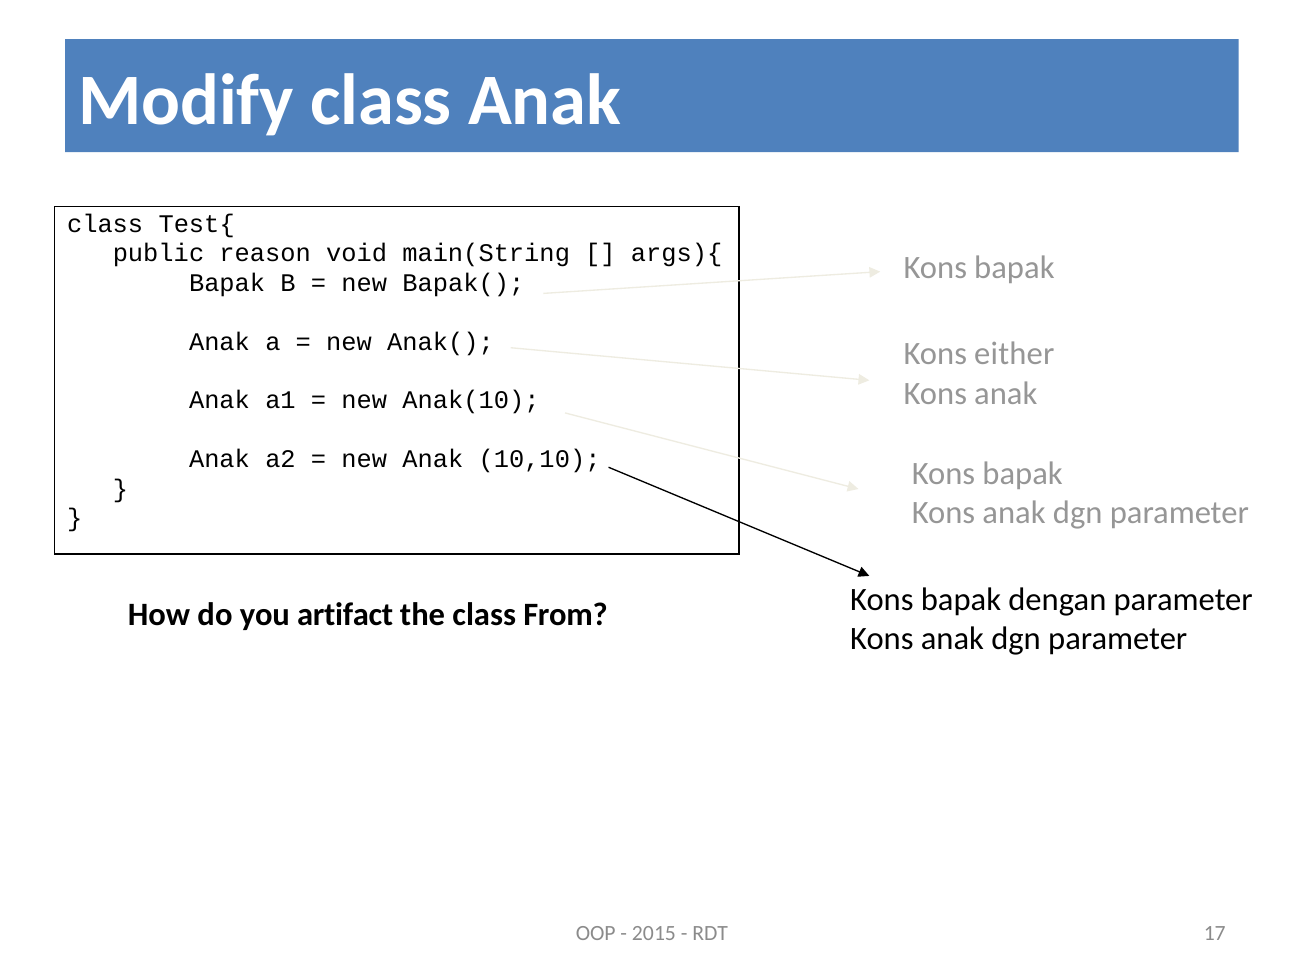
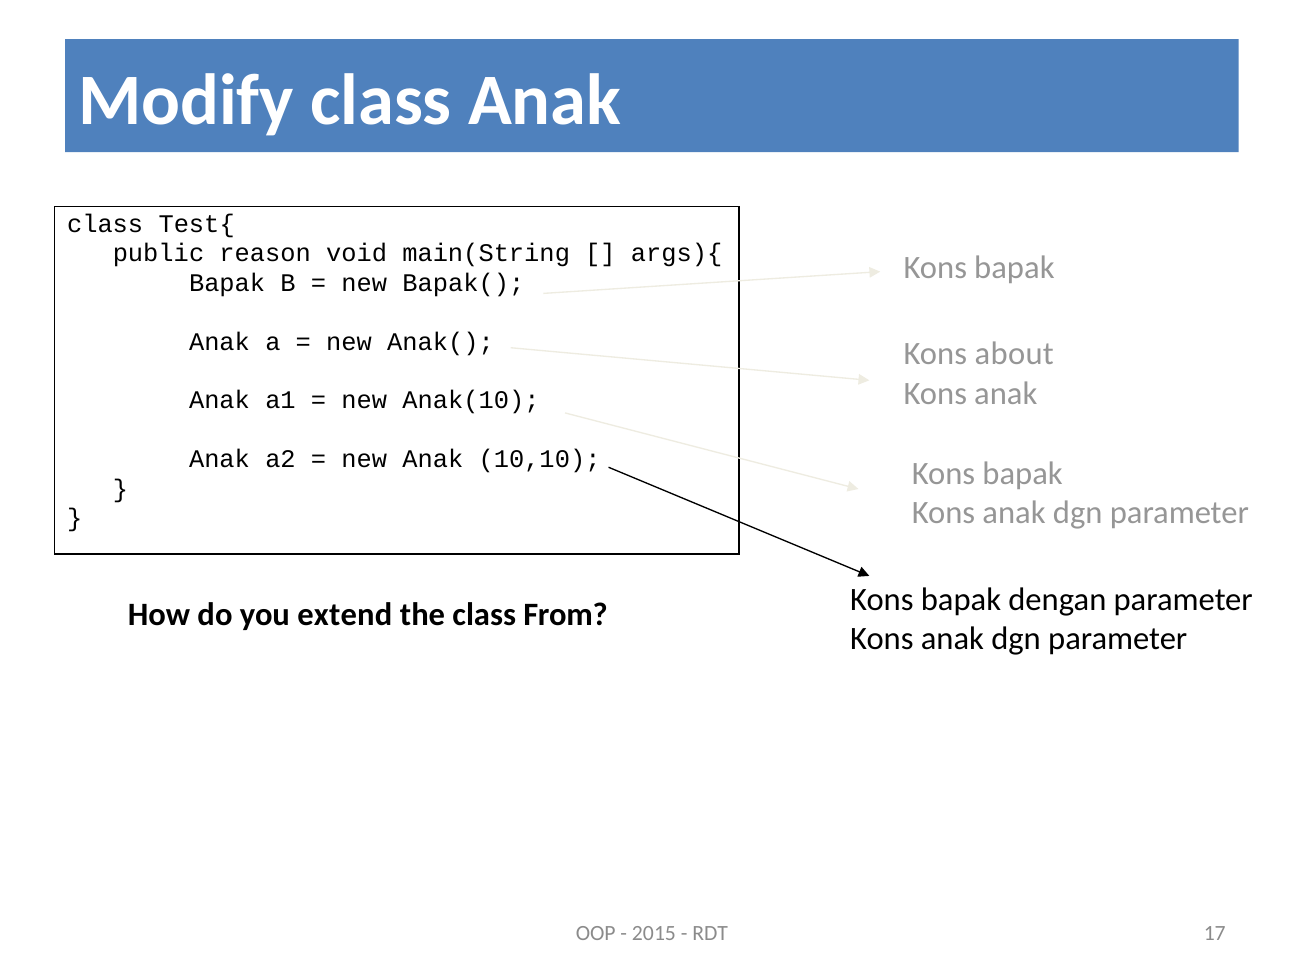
either: either -> about
artifact: artifact -> extend
